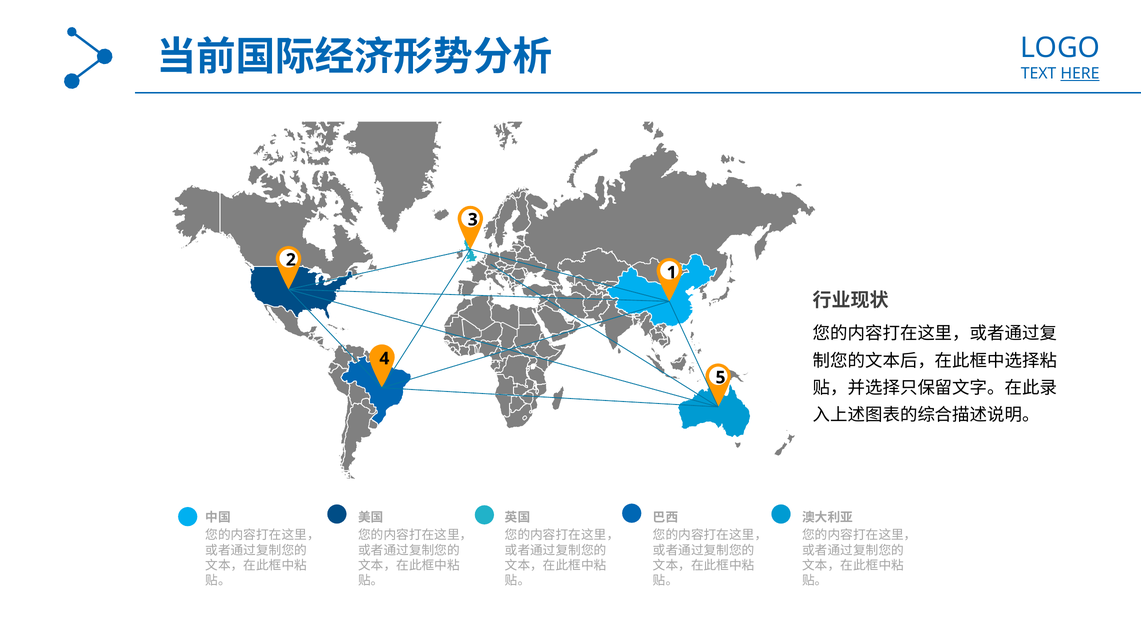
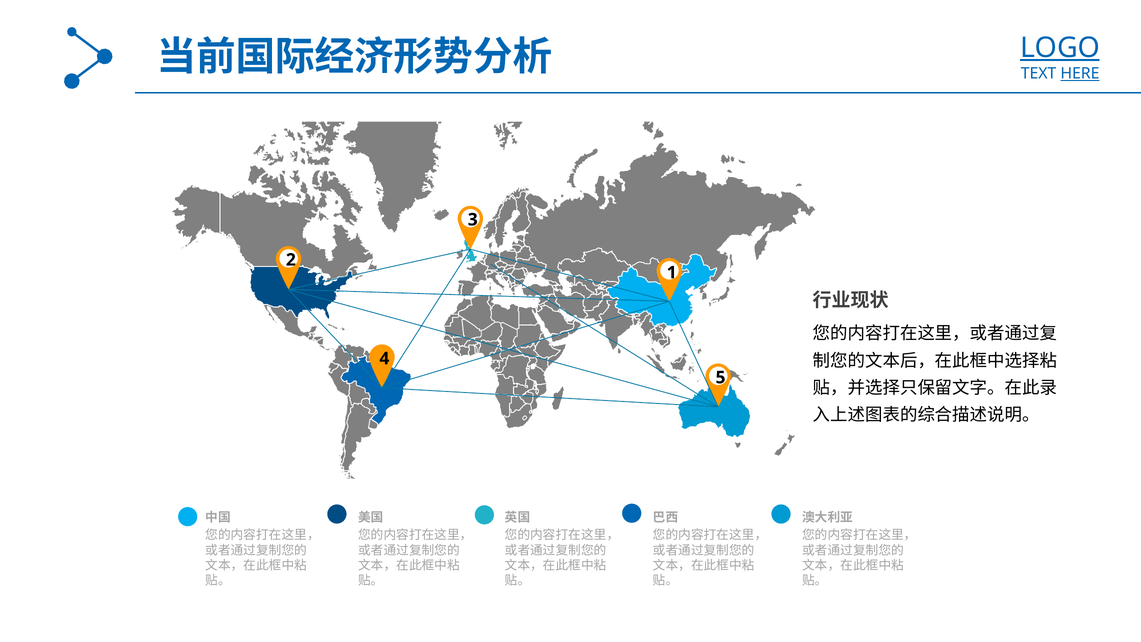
LOGO underline: none -> present
